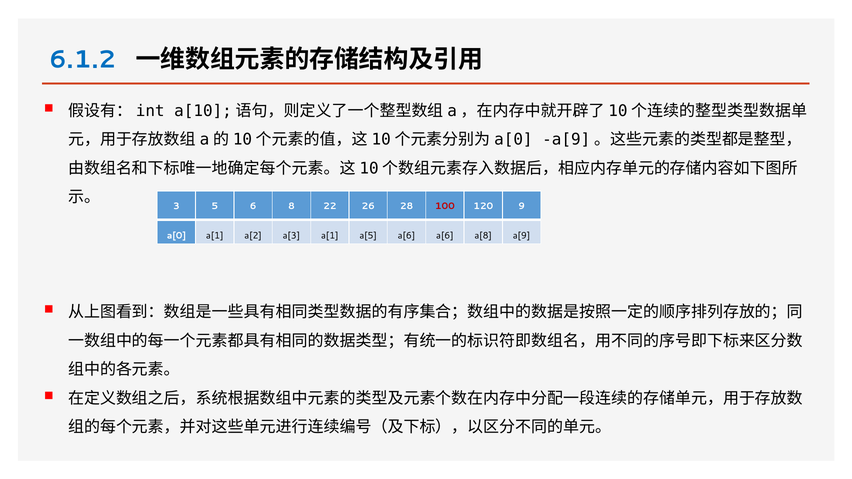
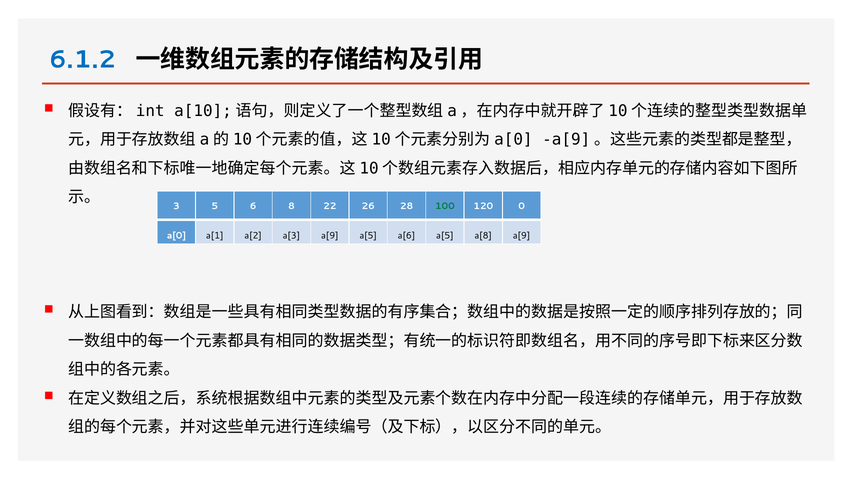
100 colour: red -> green
9: 9 -> 0
a[3 a[1: a[1 -> a[9
a[6 a[6: a[6 -> a[5
